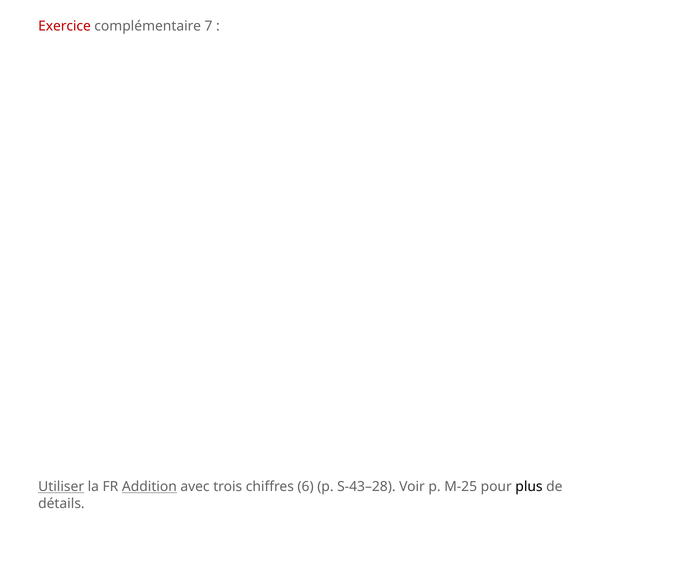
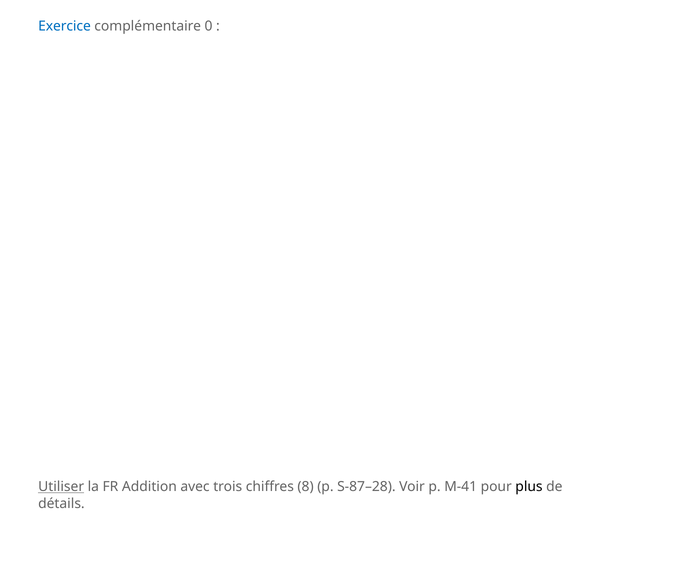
Exercice colour: red -> blue
7: 7 -> 0
Addition underline: present -> none
6: 6 -> 8
S-43–28: S-43–28 -> S-87–28
M-25: M-25 -> M-41
